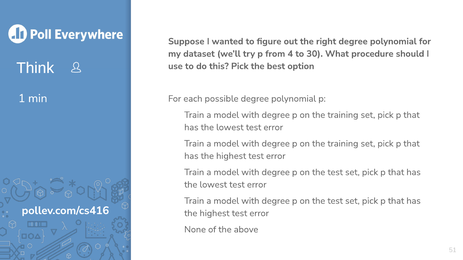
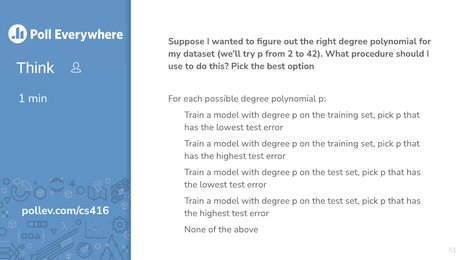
4: 4 -> 2
30: 30 -> 42
